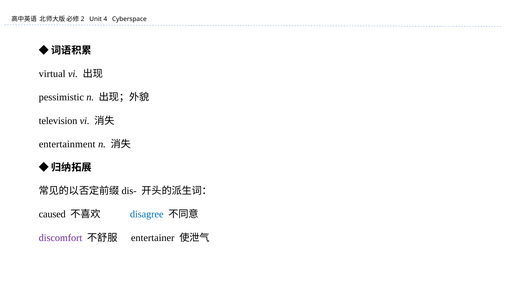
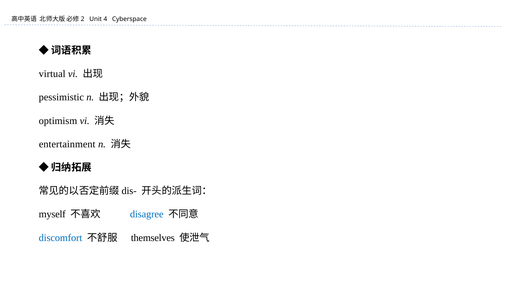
television: television -> optimism
caused: caused -> myself
discomfort colour: purple -> blue
entertainer: entertainer -> themselves
